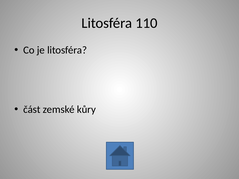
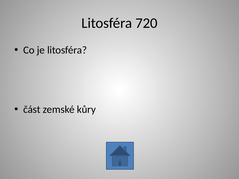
110: 110 -> 720
